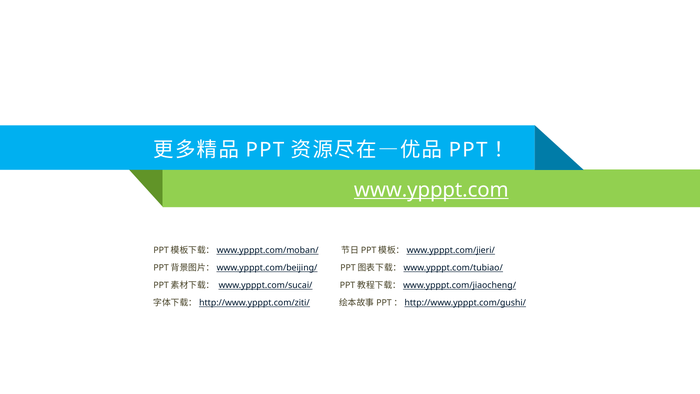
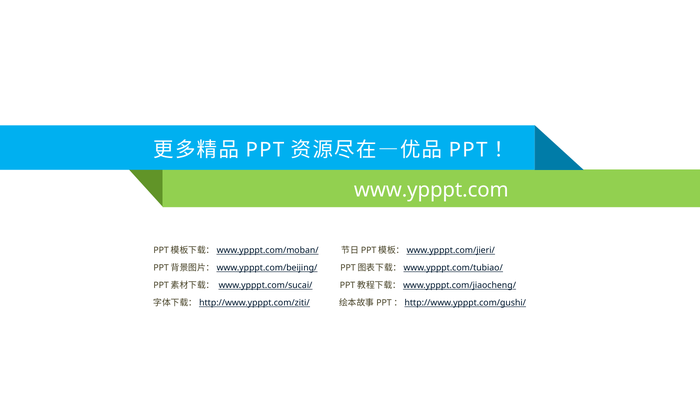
www.ypppt.com underline: present -> none
